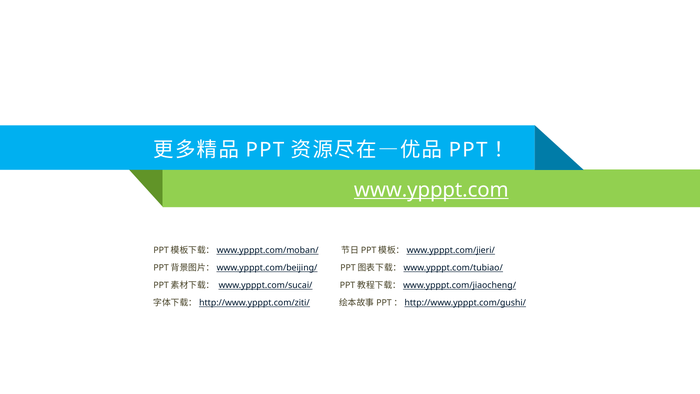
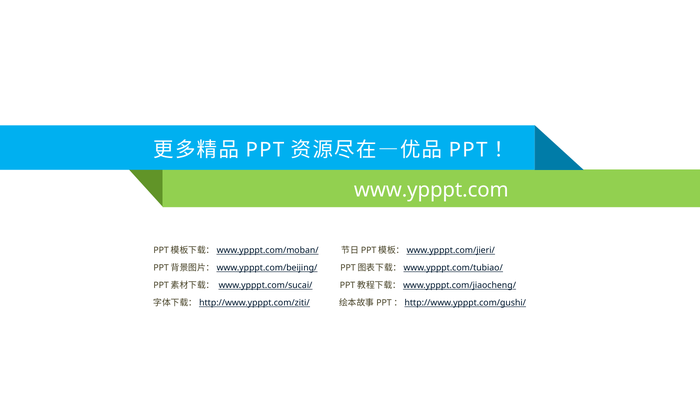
www.ypppt.com underline: present -> none
